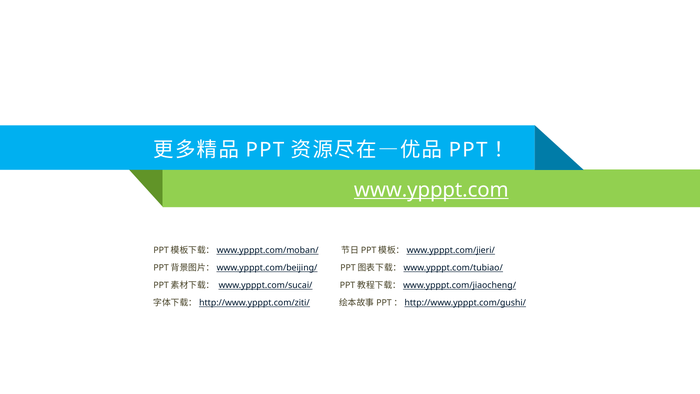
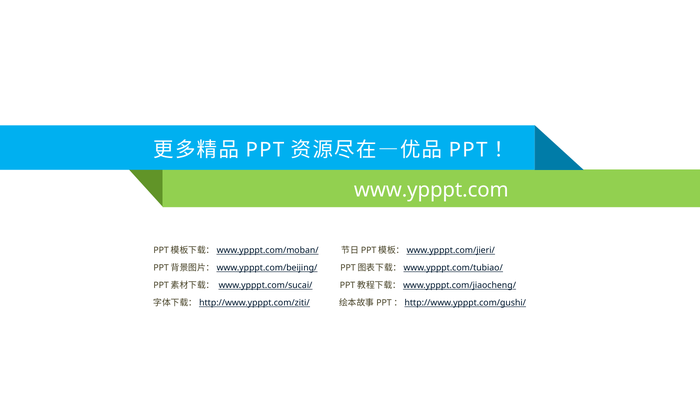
www.ypppt.com underline: present -> none
